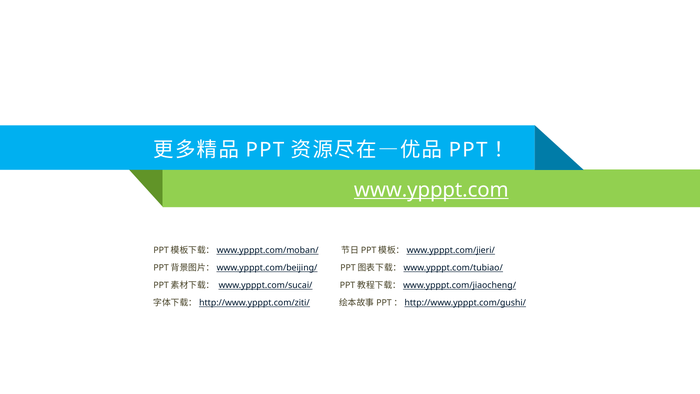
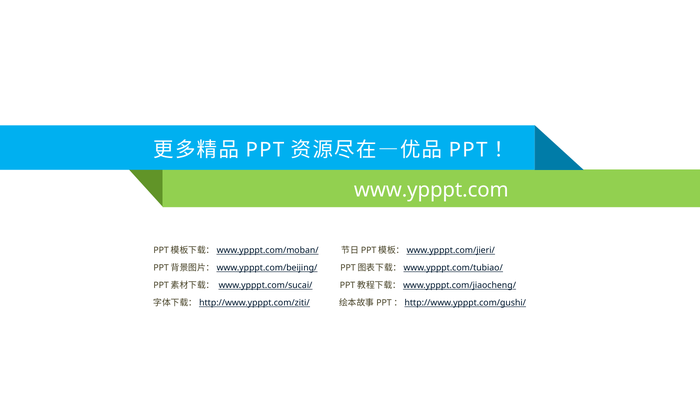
www.ypppt.com underline: present -> none
